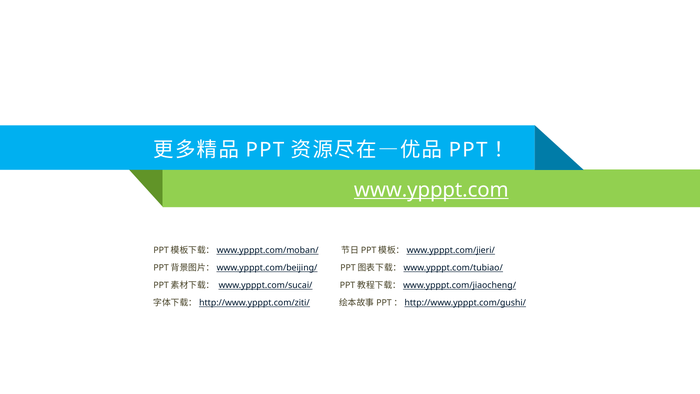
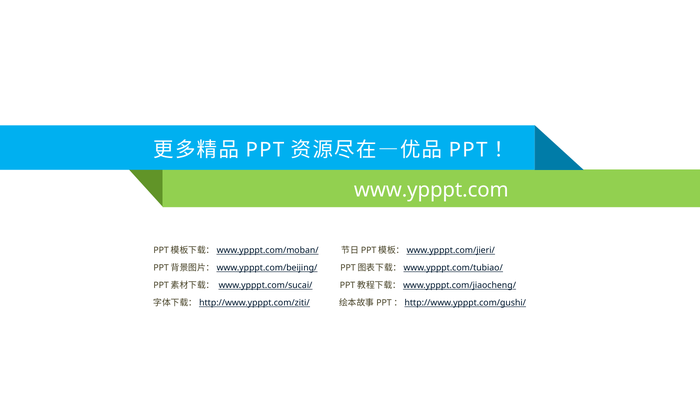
www.ypppt.com underline: present -> none
